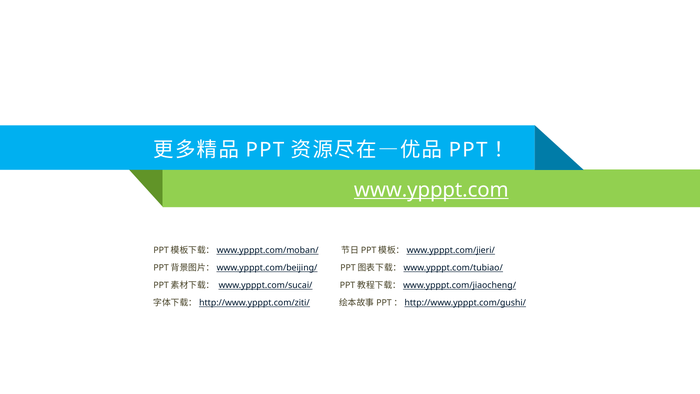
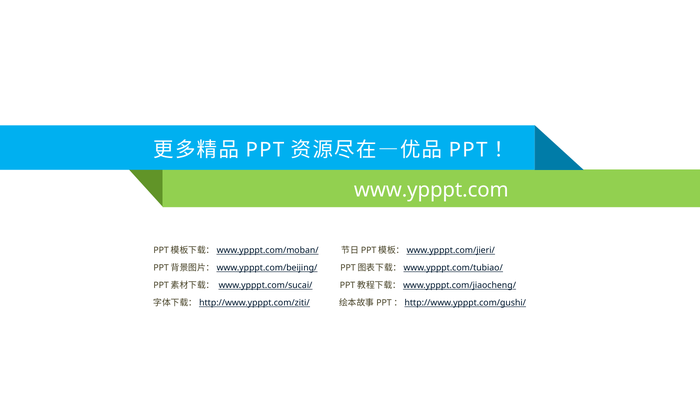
www.ypppt.com underline: present -> none
